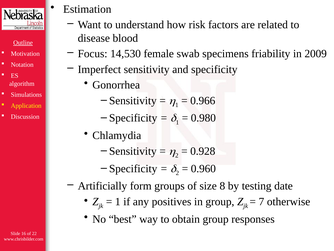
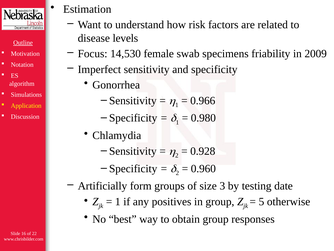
blood: blood -> levels
8: 8 -> 3
7: 7 -> 5
